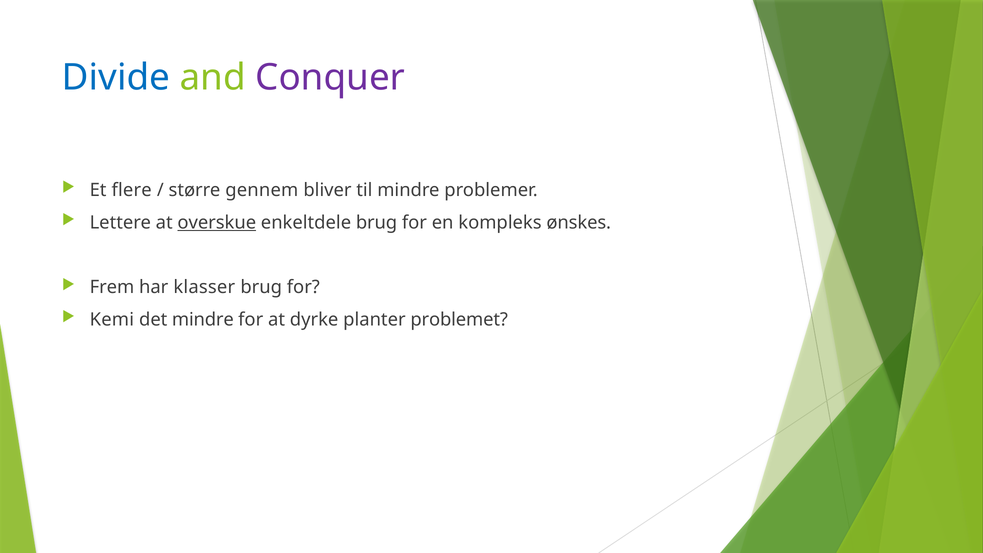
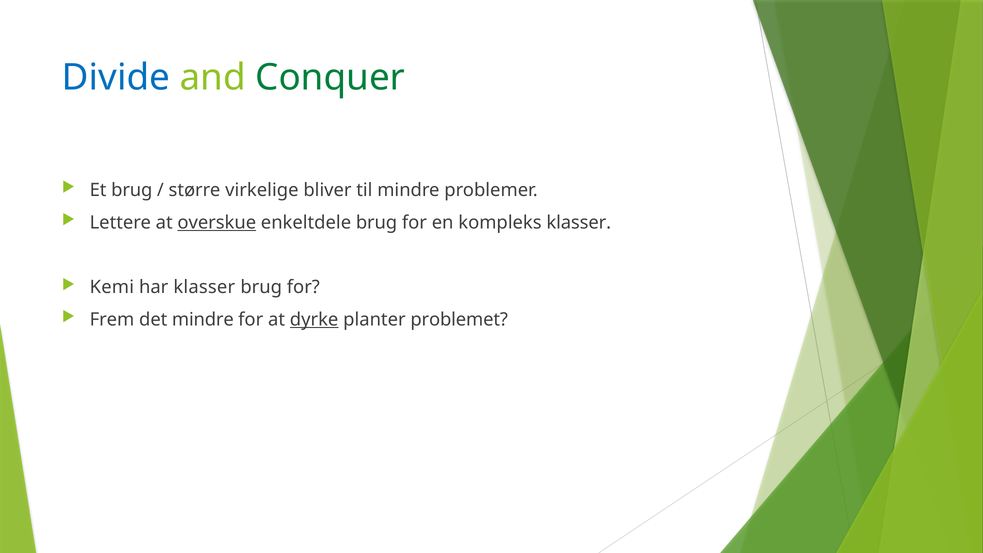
Conquer colour: purple -> green
Et flere: flere -> brug
gennem: gennem -> virkelige
kompleks ønskes: ønskes -> klasser
Frem: Frem -> Kemi
Kemi: Kemi -> Frem
dyrke underline: none -> present
